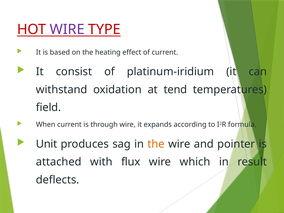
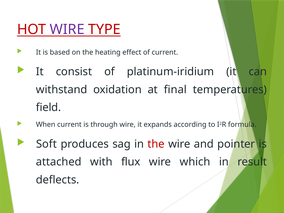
tend: tend -> final
Unit: Unit -> Soft
the at (156, 144) colour: orange -> red
